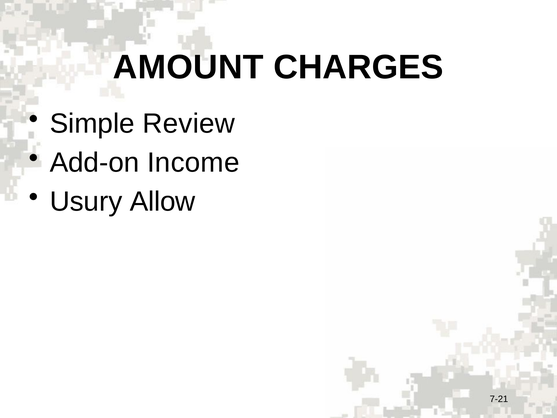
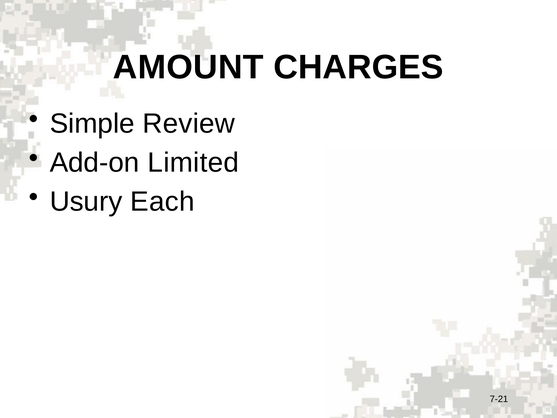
Income: Income -> Limited
Allow: Allow -> Each
